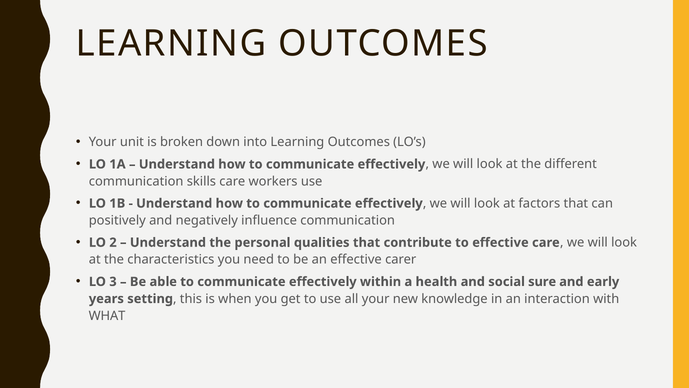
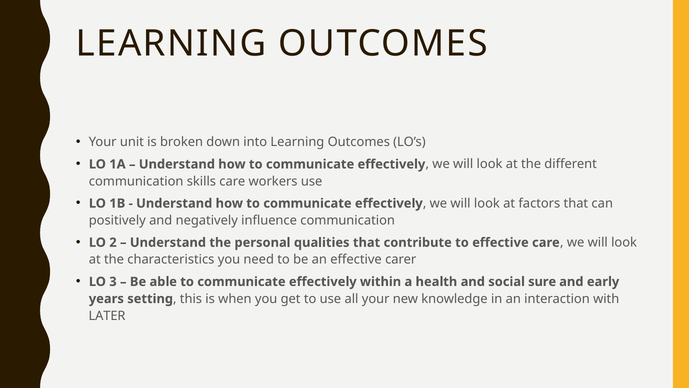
WHAT: WHAT -> LATER
